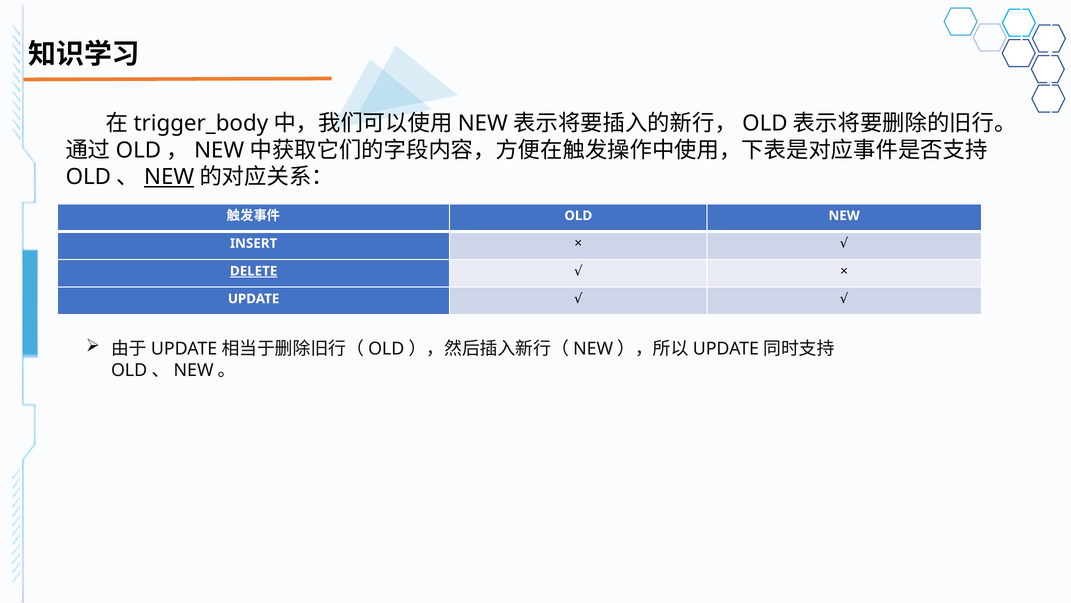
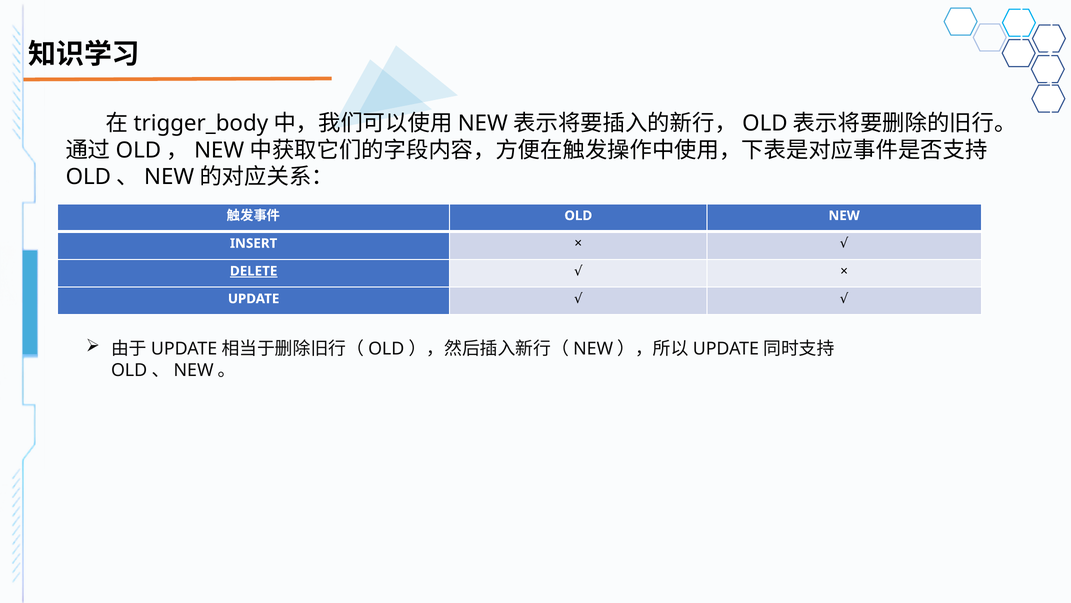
NEW at (169, 177) underline: present -> none
